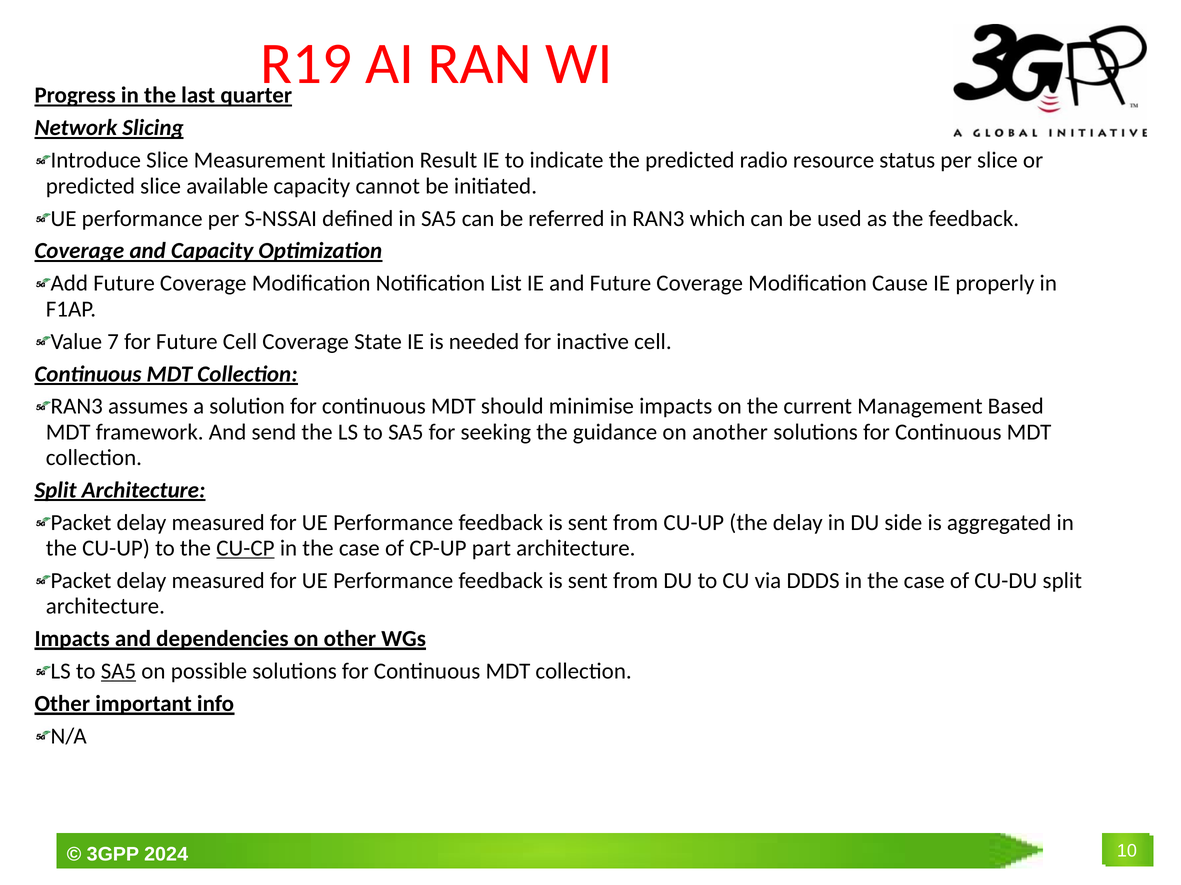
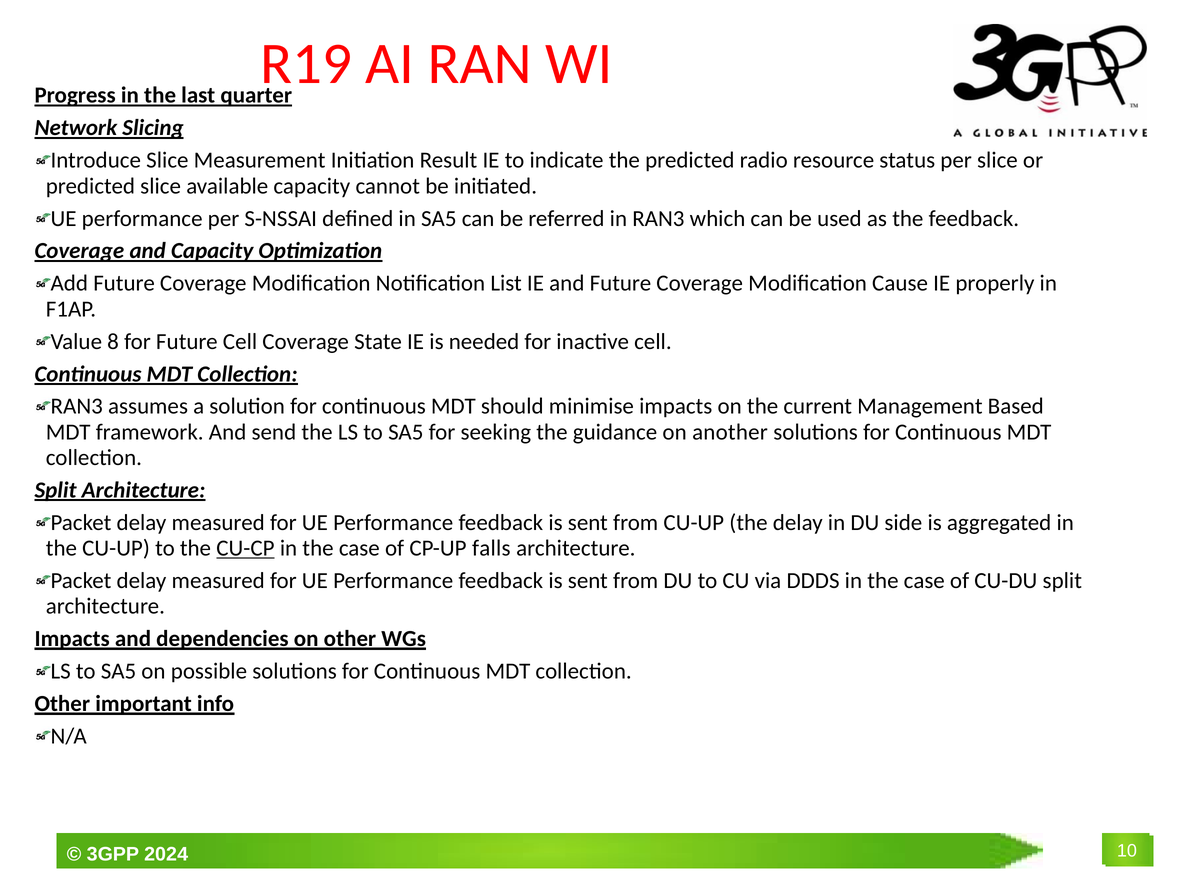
7: 7 -> 8
part: part -> falls
SA5 at (118, 672) underline: present -> none
